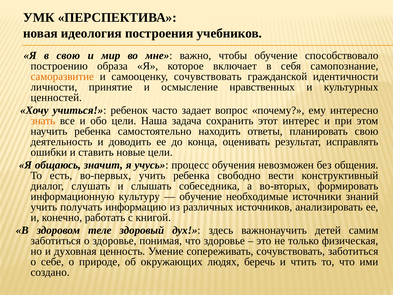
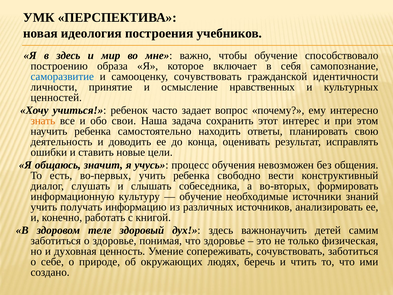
в свою: свою -> здесь
саморазвитие colour: orange -> blue
обо цели: цели -> свои
